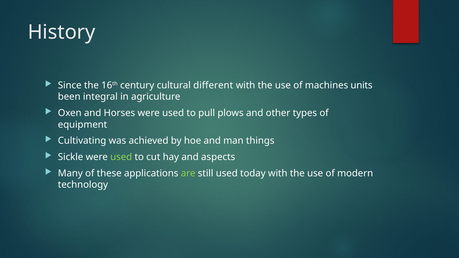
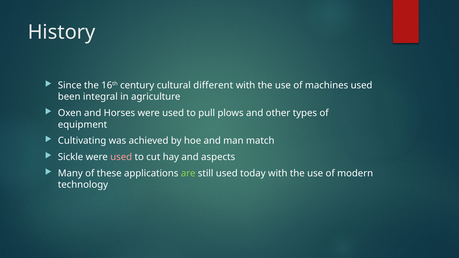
machines units: units -> used
things: things -> match
used at (121, 157) colour: light green -> pink
